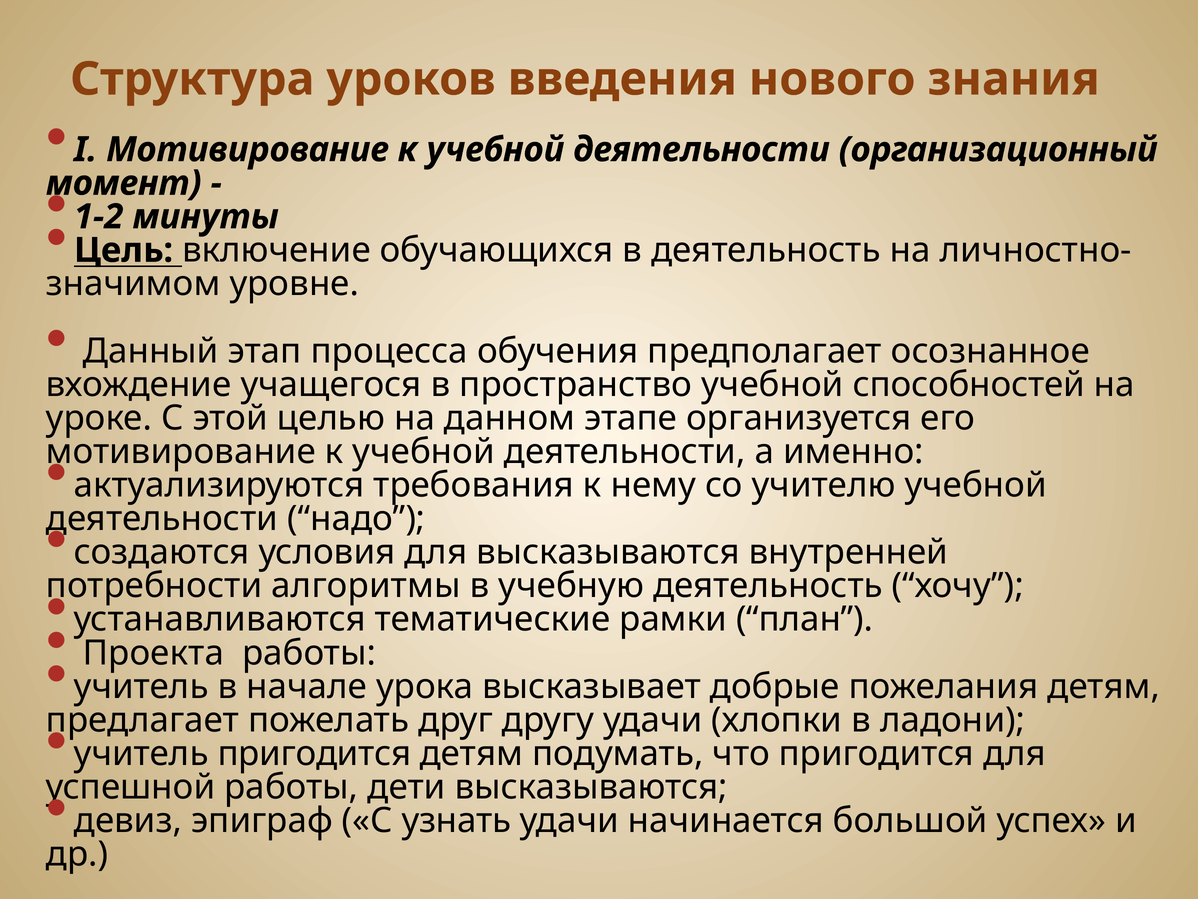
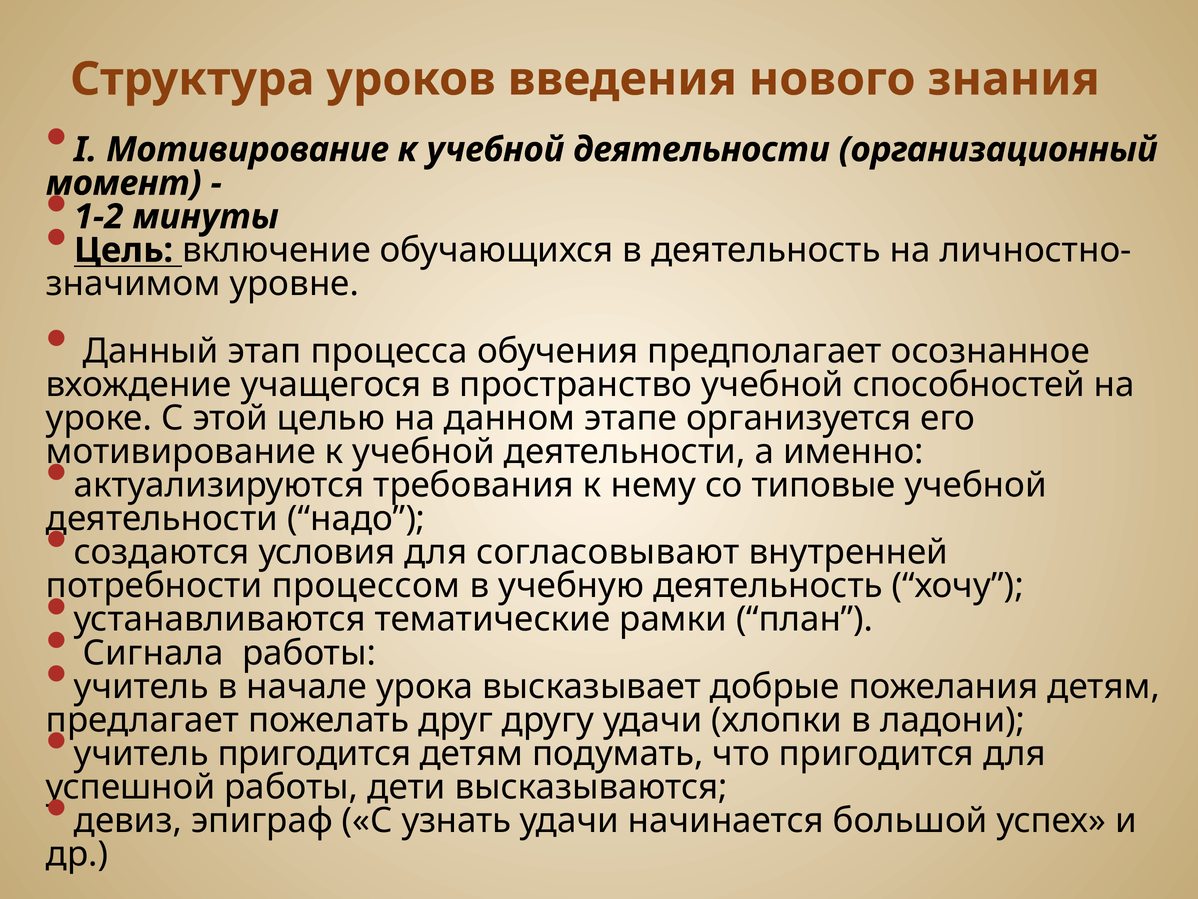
учителю: учителю -> типовые
для высказываются: высказываются -> согласовывают
алгоритмы: алгоритмы -> процессом
Проекта: Проекта -> Сигнала
